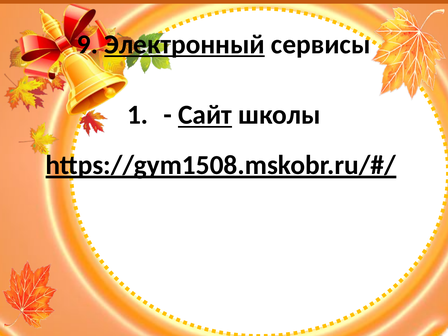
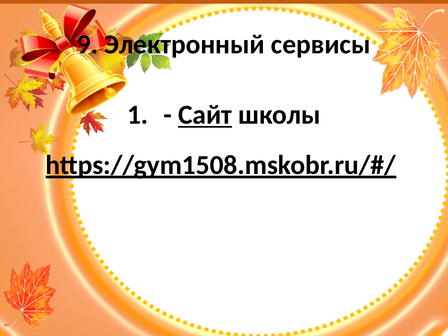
Электронный underline: present -> none
